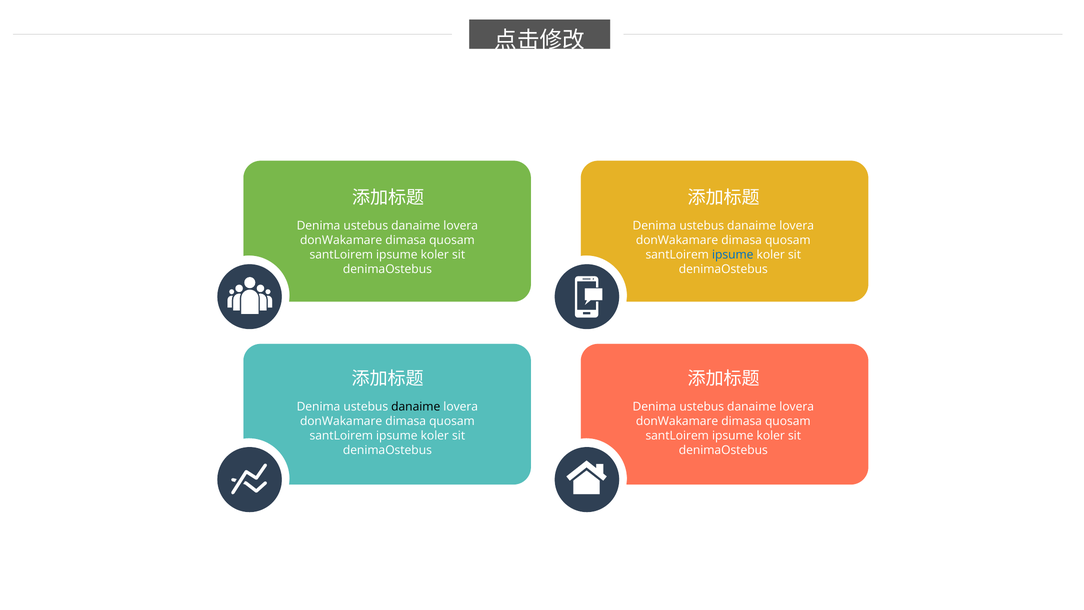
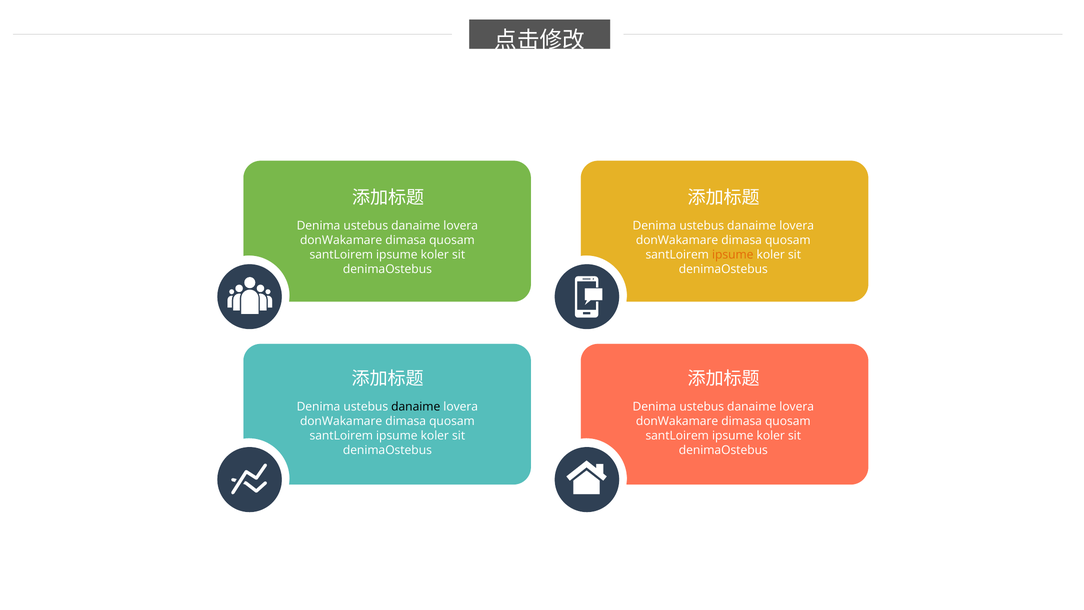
ipsume at (733, 255) colour: blue -> orange
